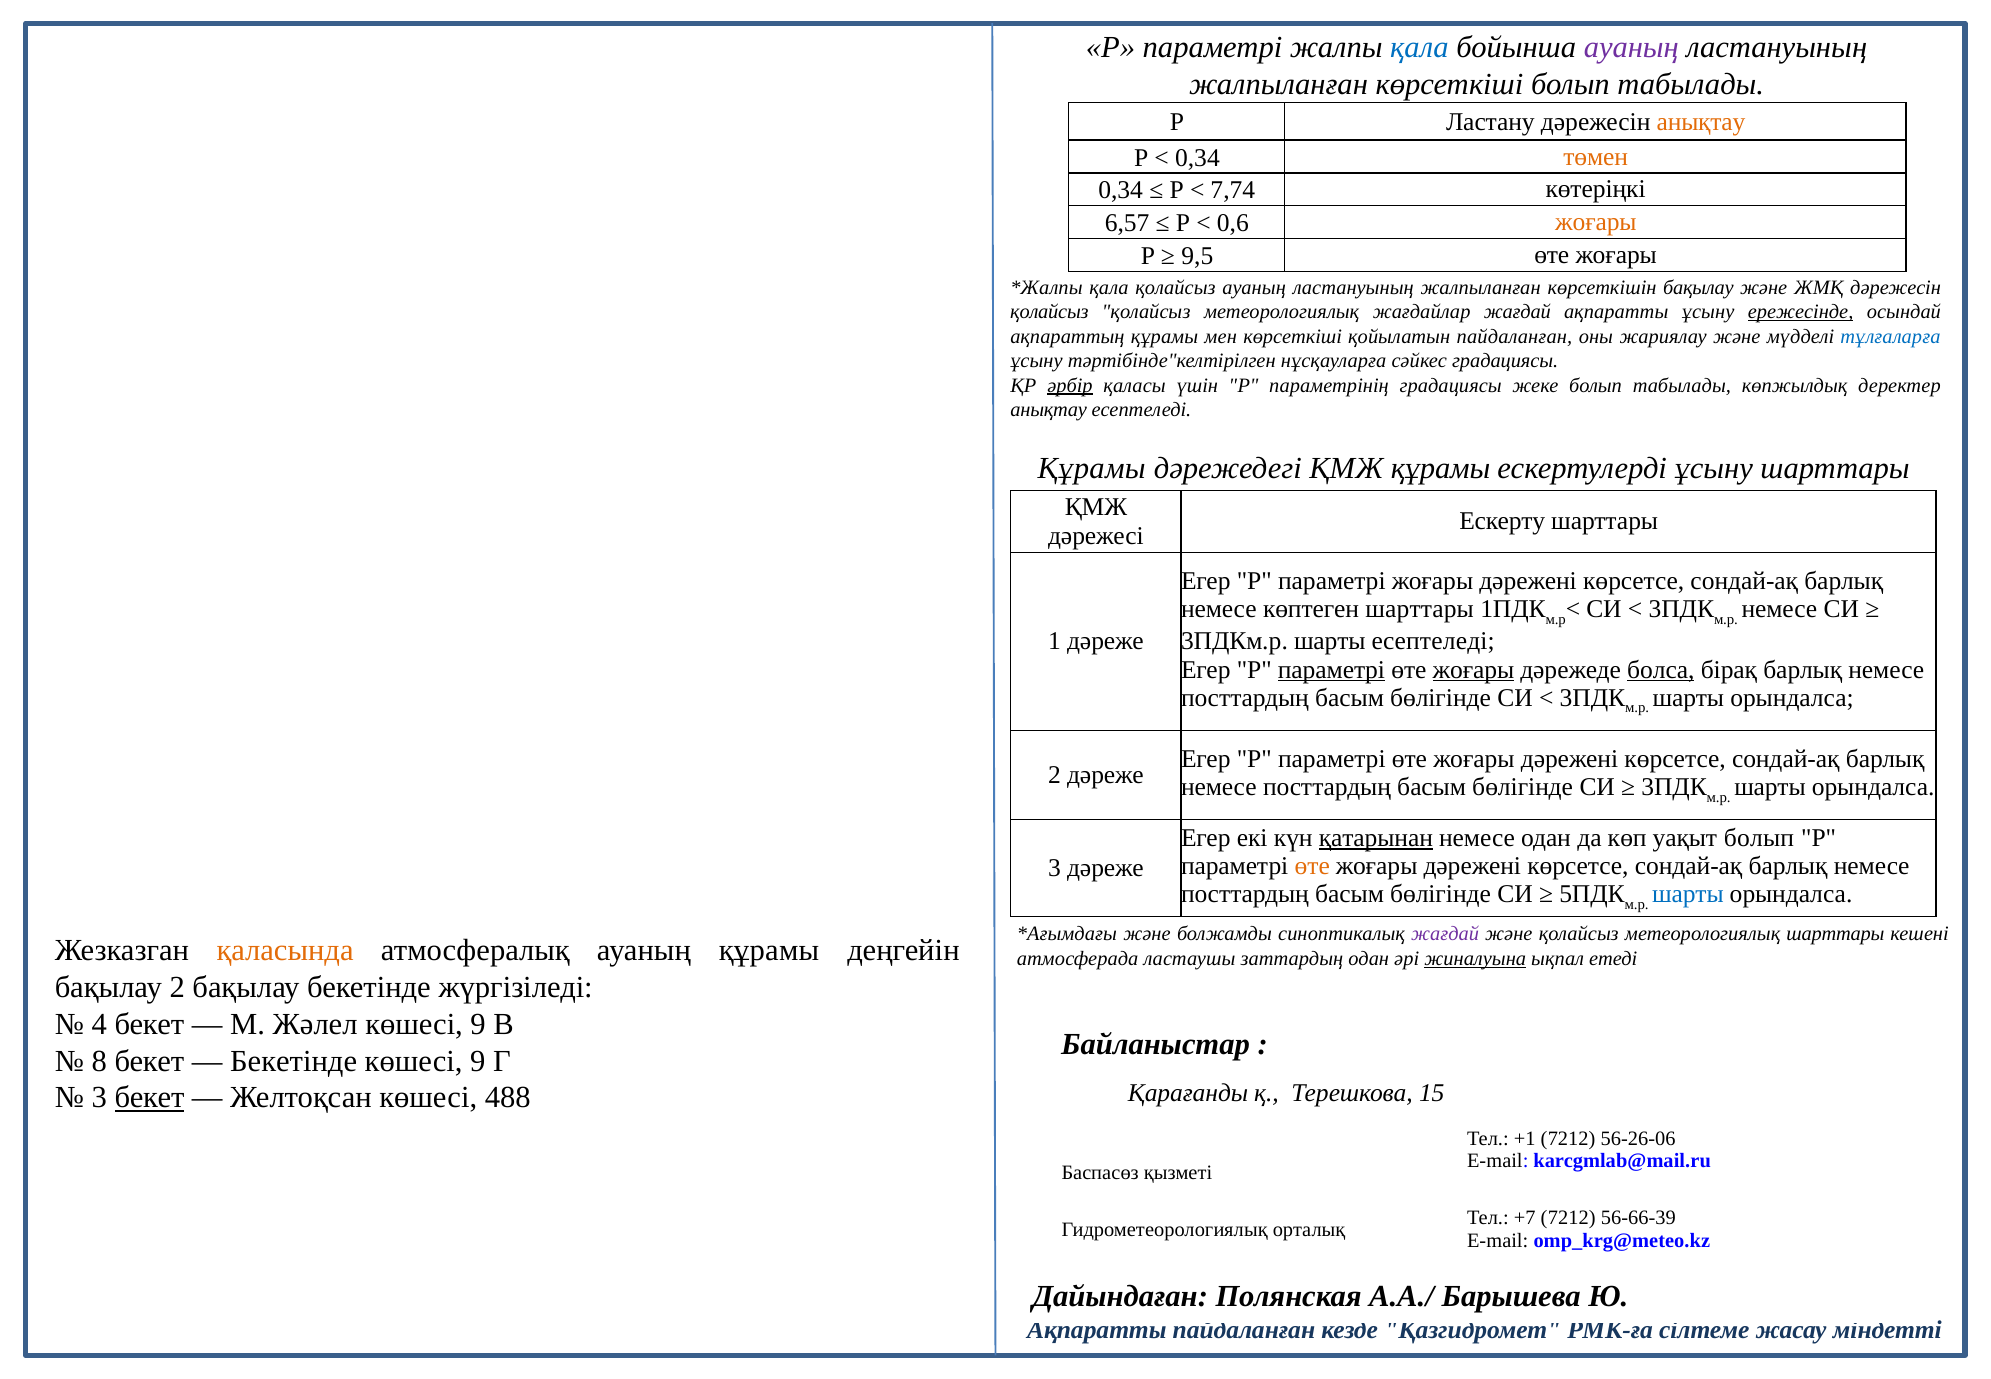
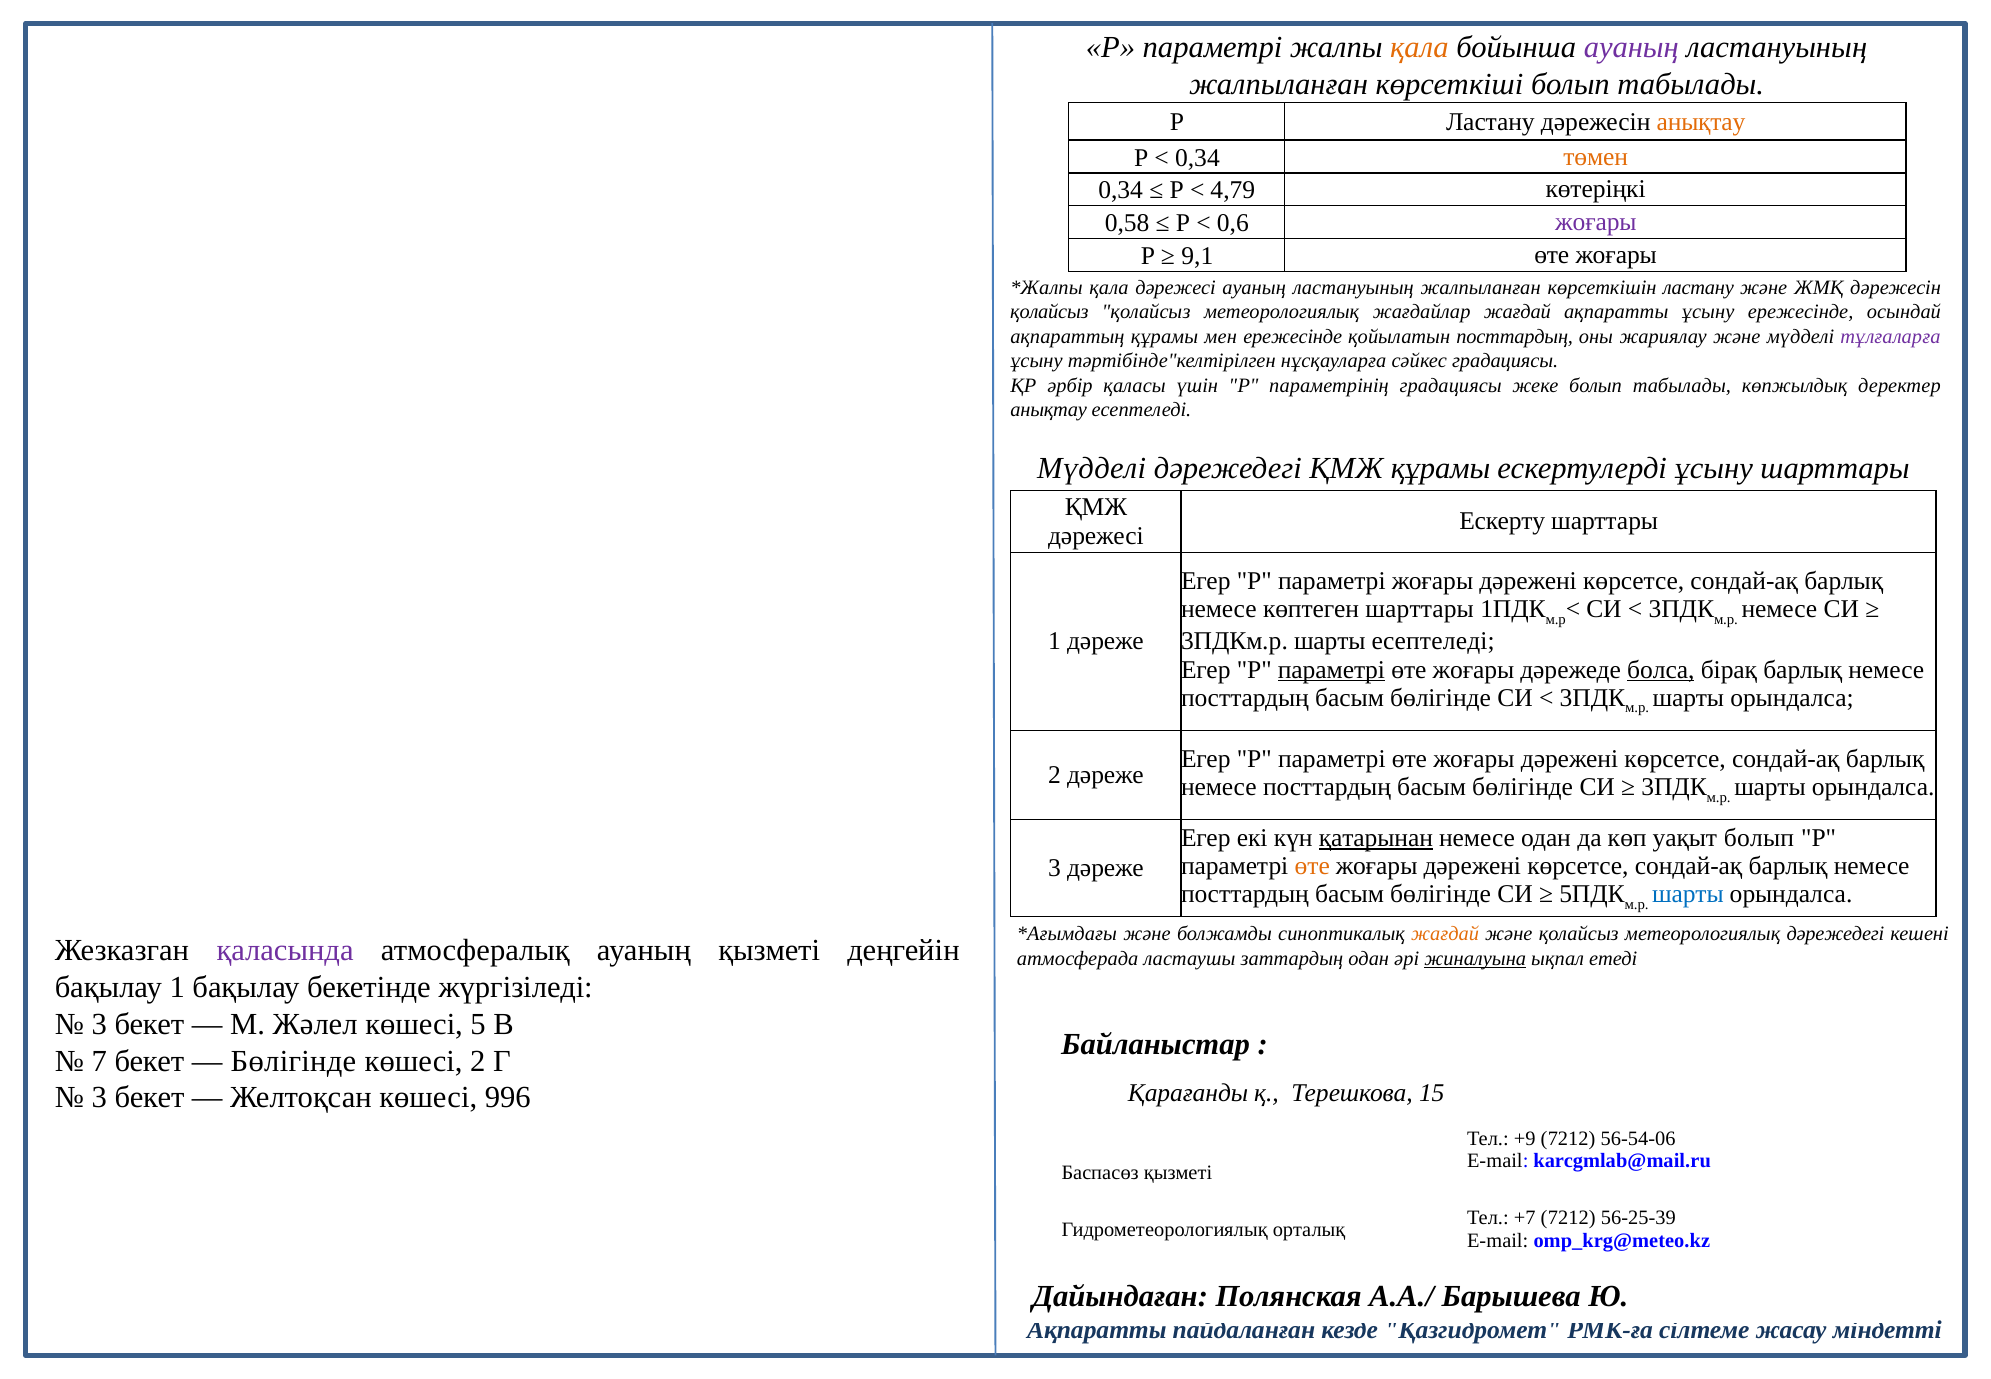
қала at (1419, 47) colour: blue -> orange
7,74: 7,74 -> 4,79
6,57: 6,57 -> 0,58
жоғары at (1596, 222) colour: orange -> purple
9,5: 9,5 -> 9,1
қала қолайсыз: қолайсыз -> дәрежесі
көрсеткішін бақылау: бақылау -> ластану
ережесінде at (1801, 312) underline: present -> none
мен көрсеткіші: көрсеткіші -> ережесінде
қойылатын пайдаланған: пайдаланған -> посттардың
тұлғаларға colour: blue -> purple
әрбір underline: present -> none
Құрамы at (1092, 468): Құрамы -> Мүдделі
жоғары at (1473, 669) underline: present -> none
жағдай at (1445, 934) colour: purple -> orange
метеорологиялық шарттары: шарттары -> дәрежедегі
қаласында colour: orange -> purple
ауаның құрамы: құрамы -> қызметі
бақылау 2: 2 -> 1
4 at (99, 1024): 4 -> 3
Жәлел көшесі 9: 9 -> 5
8: 8 -> 7
Бекетінде at (294, 1060): Бекетінде -> Бөлігінде
9 at (478, 1060): 9 -> 2
бекет at (149, 1097) underline: present -> none
488: 488 -> 996
+1: +1 -> +9
56-26-06: 56-26-06 -> 56-54-06
56-66-39: 56-66-39 -> 56-25-39
